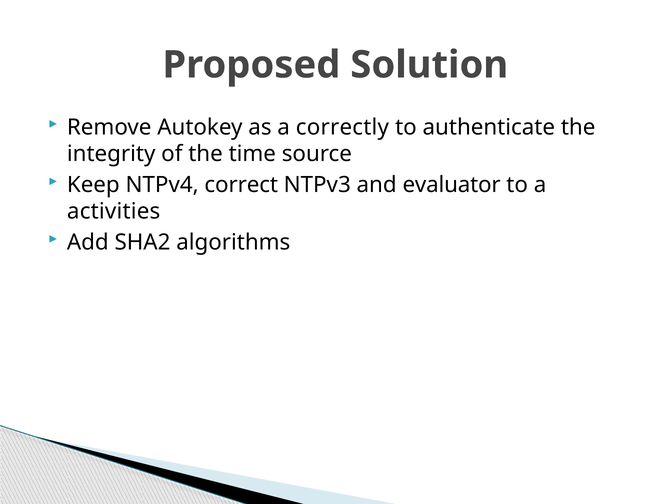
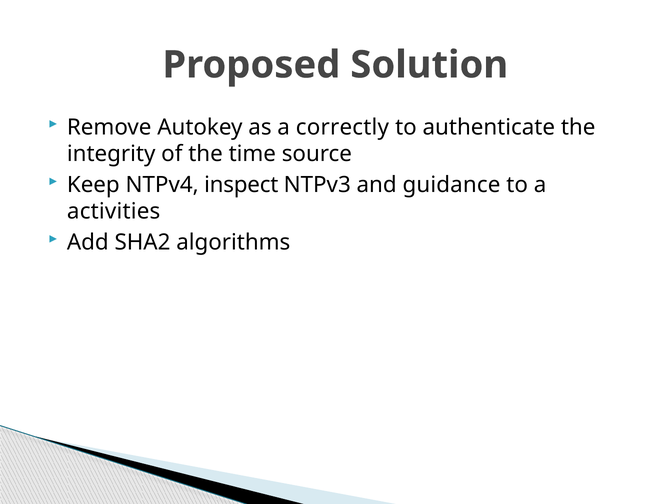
correct: correct -> inspect
evaluator: evaluator -> guidance
